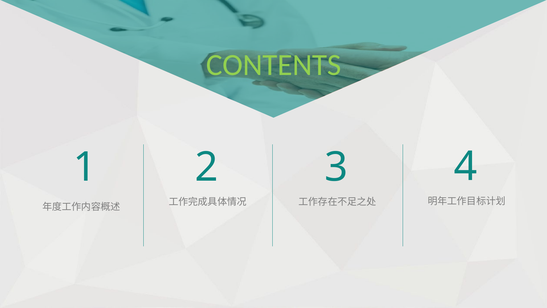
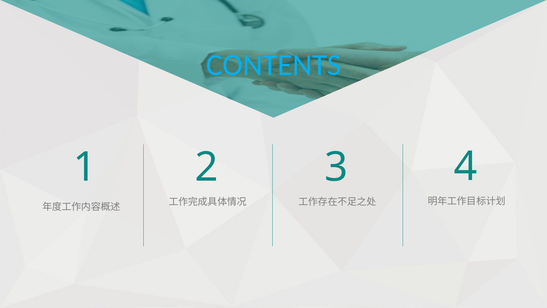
CONTENTS colour: light green -> light blue
